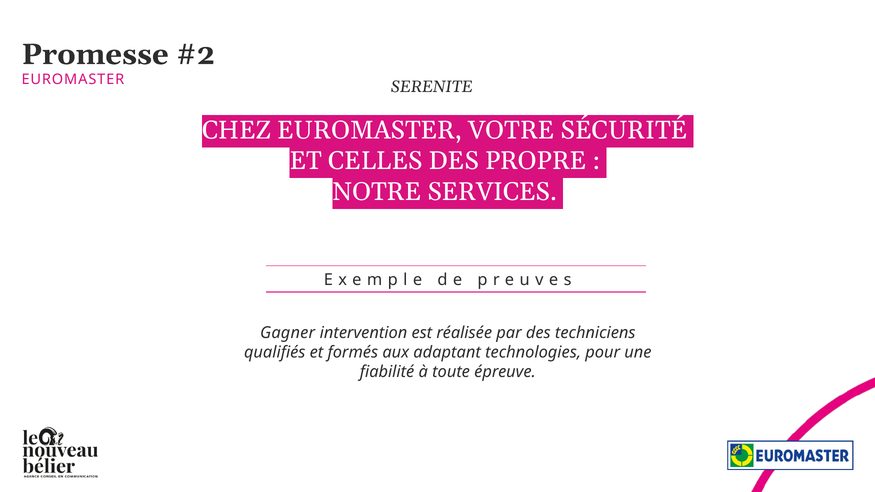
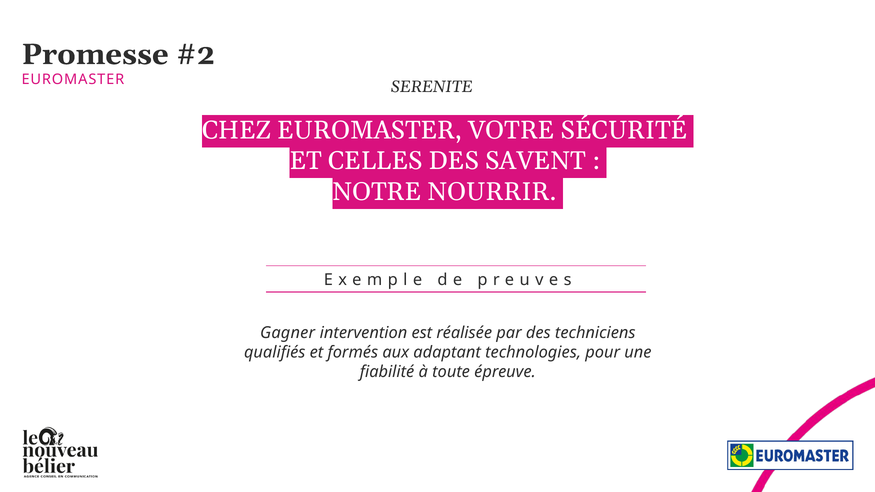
PROPRE: PROPRE -> SAVENT
SERVICES: SERVICES -> NOURRIR
